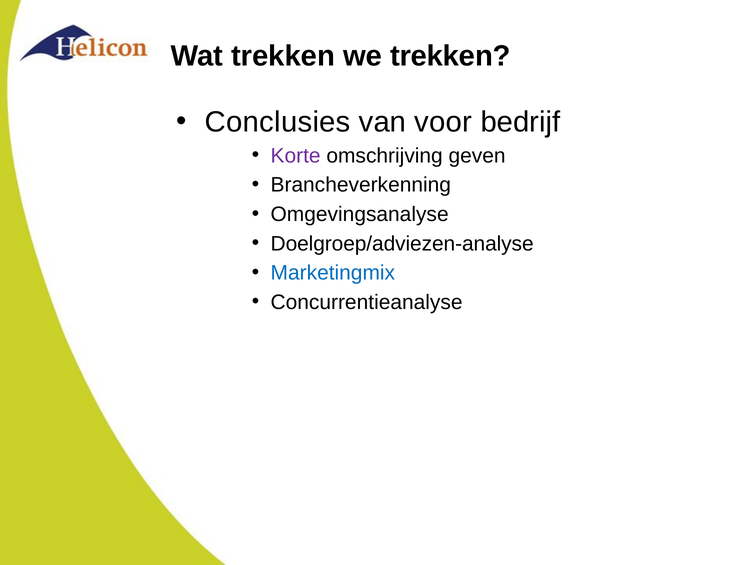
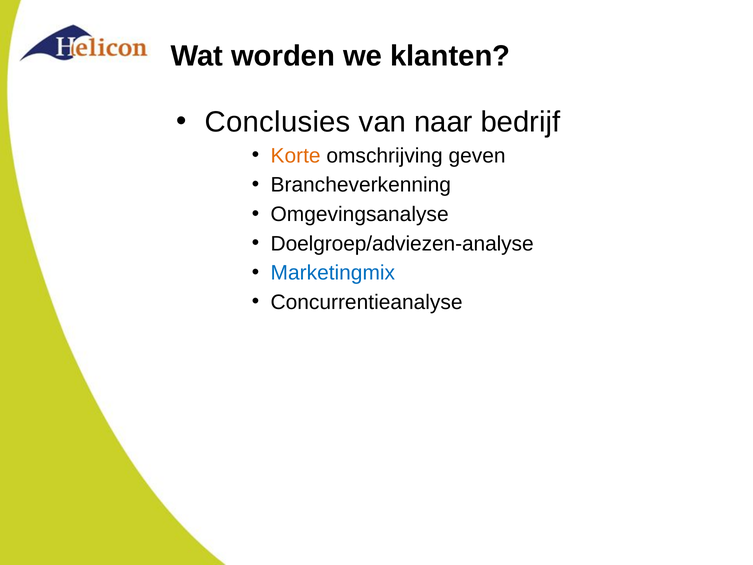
Wat trekken: trekken -> worden
we trekken: trekken -> klanten
voor: voor -> naar
Korte colour: purple -> orange
